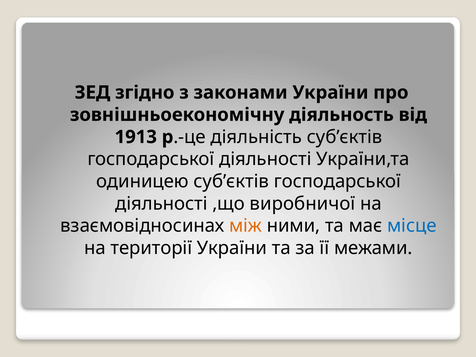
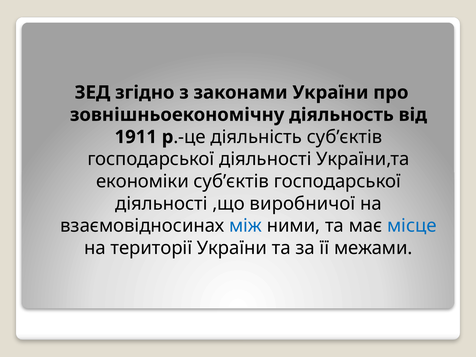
1913: 1913 -> 1911
одиницею: одиницею -> економіки
між colour: orange -> blue
